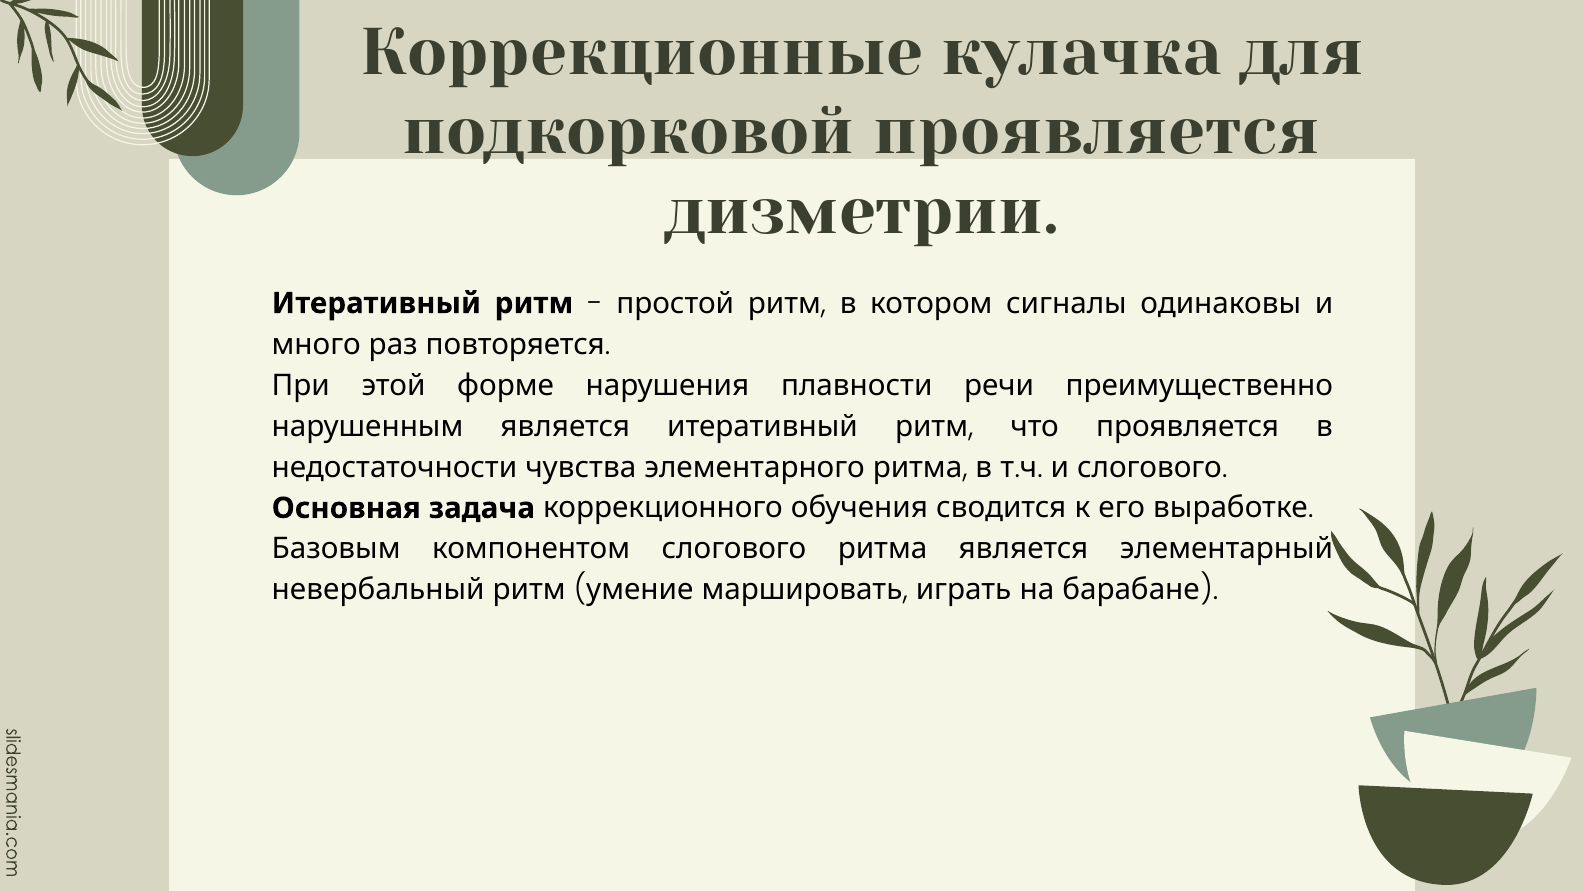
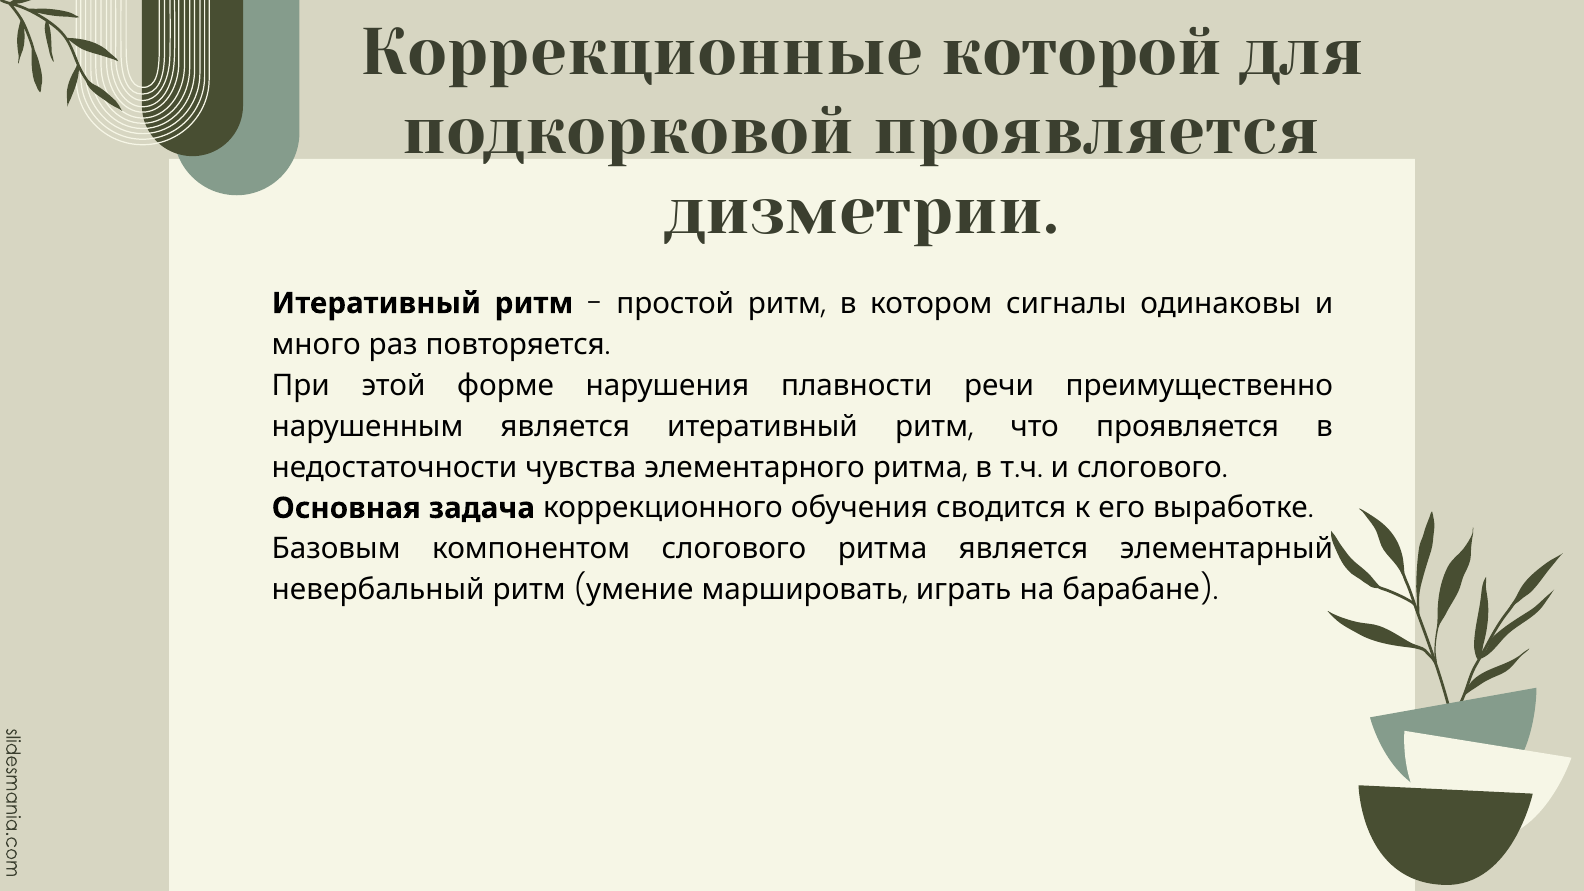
кулачка: кулачка -> которой
